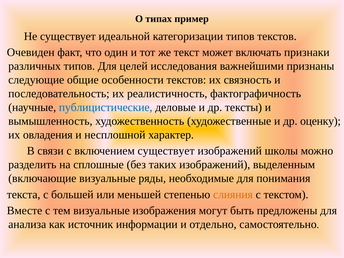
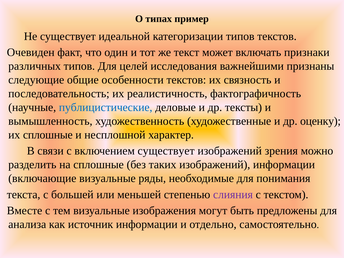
их овладения: овладения -> сплошные
школы: школы -> зрения
изображений выделенным: выделенным -> информации
слияния colour: orange -> purple
